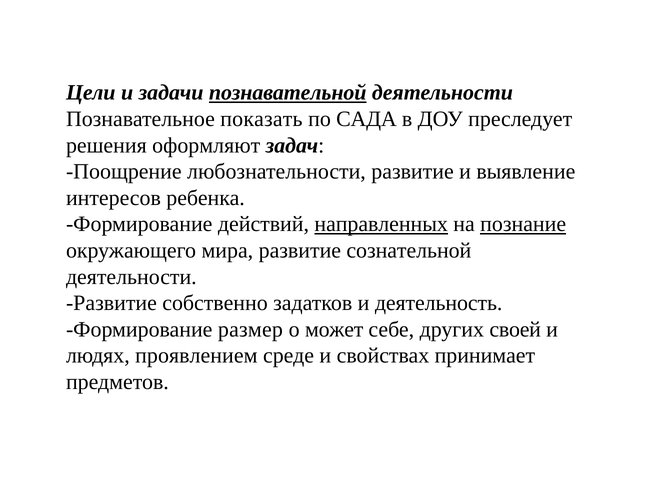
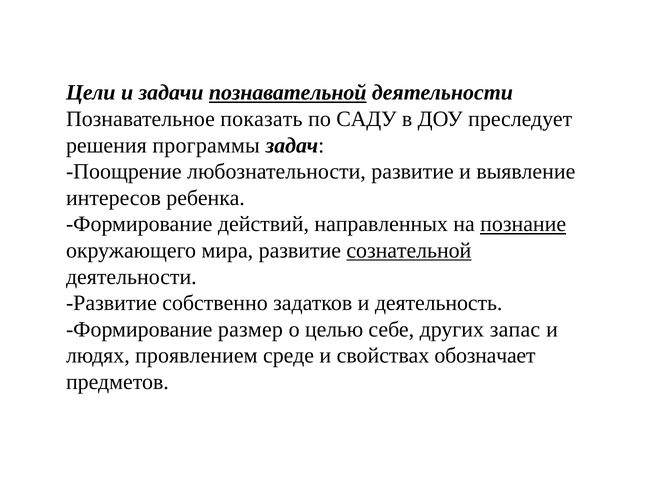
САДА: САДА -> САДУ
оформляют: оформляют -> программы
направленных underline: present -> none
сознательной underline: none -> present
может: может -> целью
своей: своей -> запас
принимает: принимает -> обозначает
